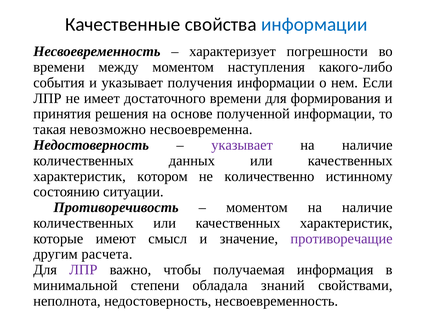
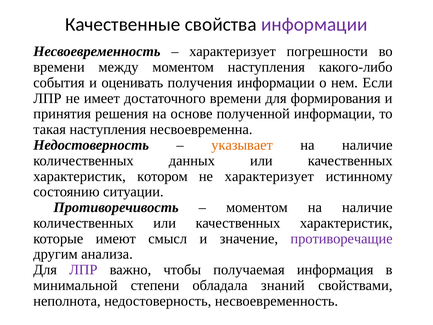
информации at (314, 25) colour: blue -> purple
и указывает: указывает -> оценивать
такая невозможно: невозможно -> наступления
указывает at (242, 145) colour: purple -> orange
не количественно: количественно -> характеризует
расчета: расчета -> анализа
